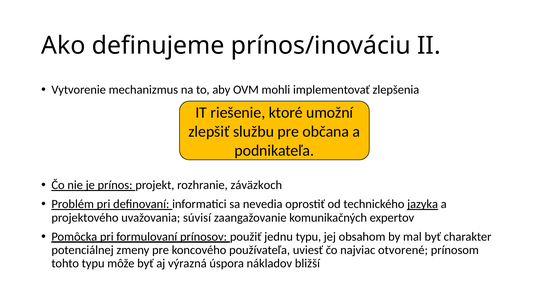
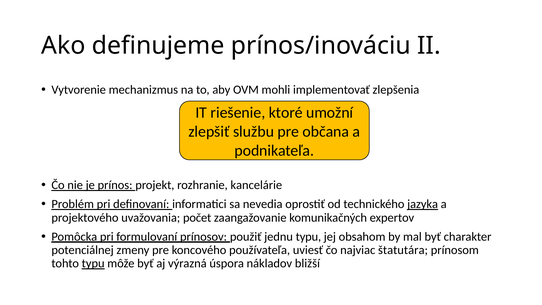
záväzkoch: záväzkoch -> kancelárie
súvisí: súvisí -> počet
otvorené: otvorené -> štatutára
typu at (93, 263) underline: none -> present
